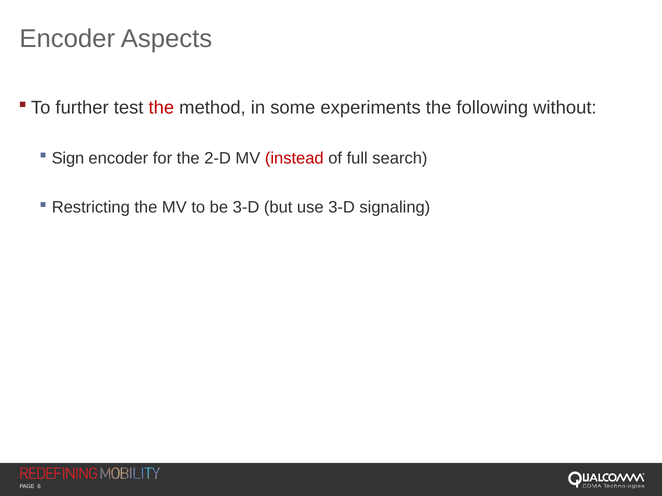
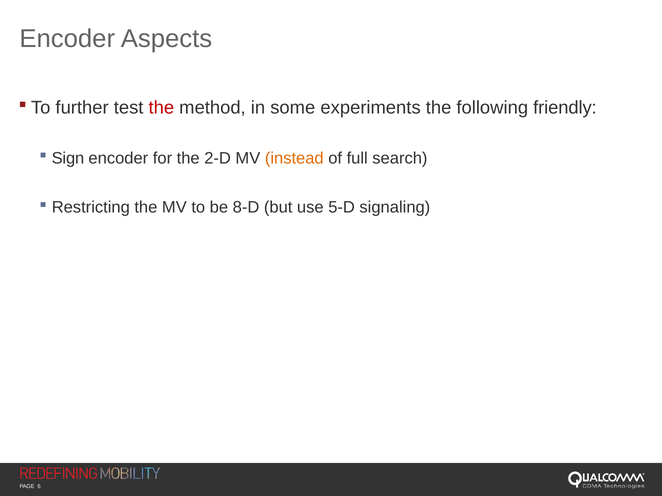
without: without -> friendly
instead colour: red -> orange
be 3-D: 3-D -> 8-D
use 3-D: 3-D -> 5-D
